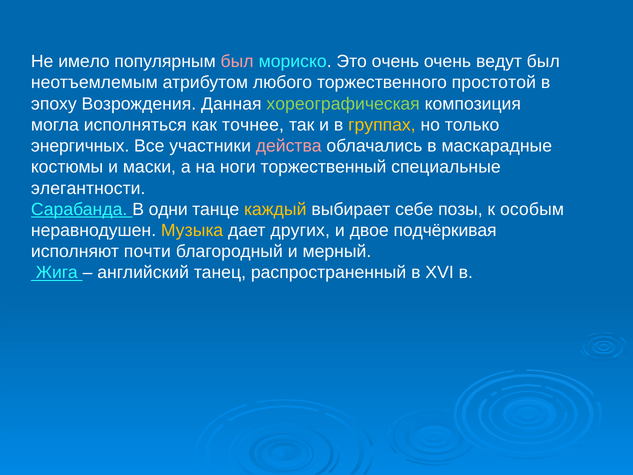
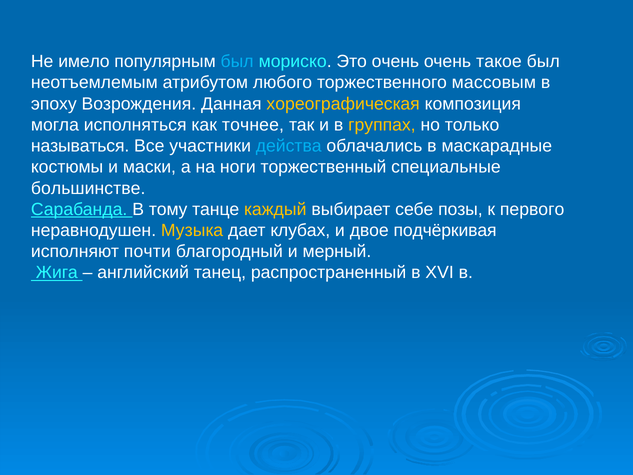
был at (237, 61) colour: pink -> light blue
ведут: ведут -> такое
простотой: простотой -> массовым
хореографическая colour: light green -> yellow
энергичных: энергичных -> называться
действа colour: pink -> light blue
элегантности: элегантности -> большинстве
одни: одни -> тому
особым: особым -> первого
других: других -> клубах
